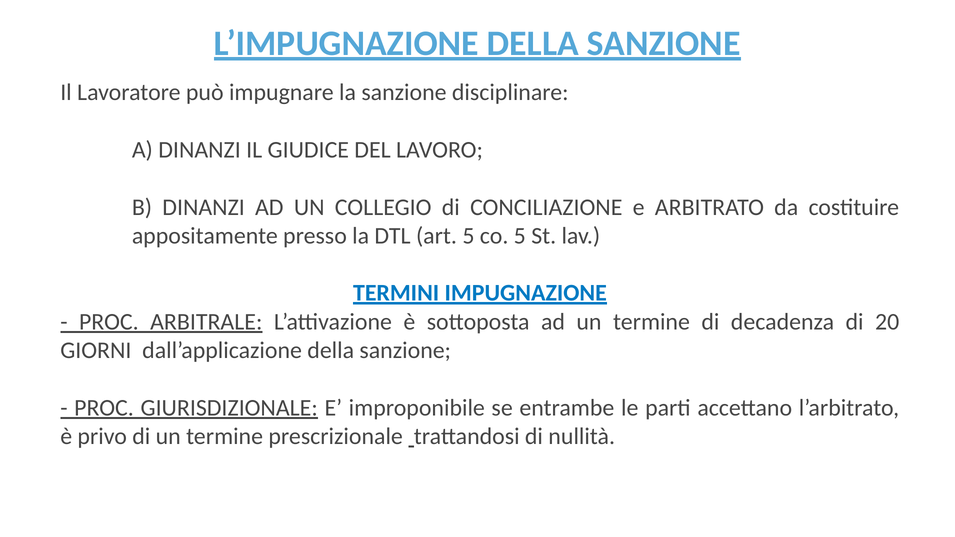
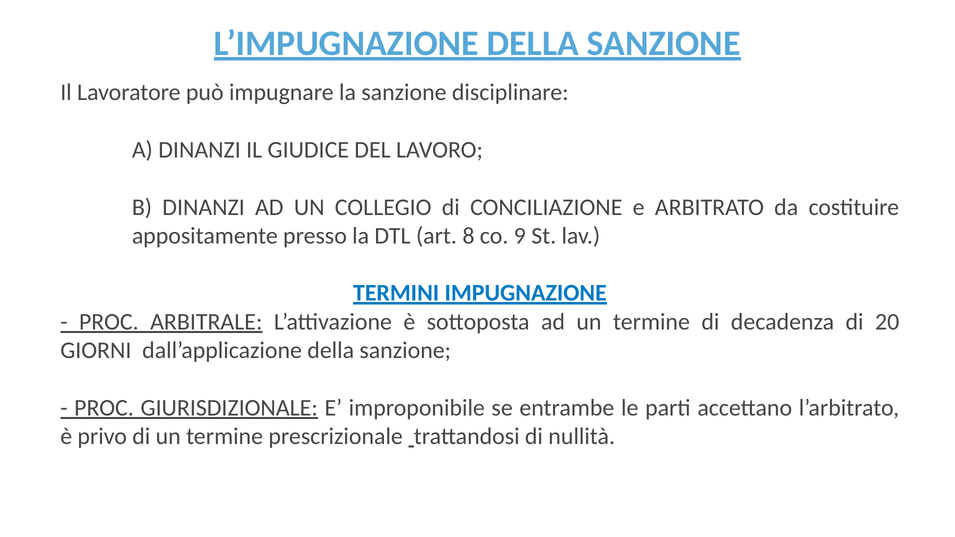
art 5: 5 -> 8
co 5: 5 -> 9
